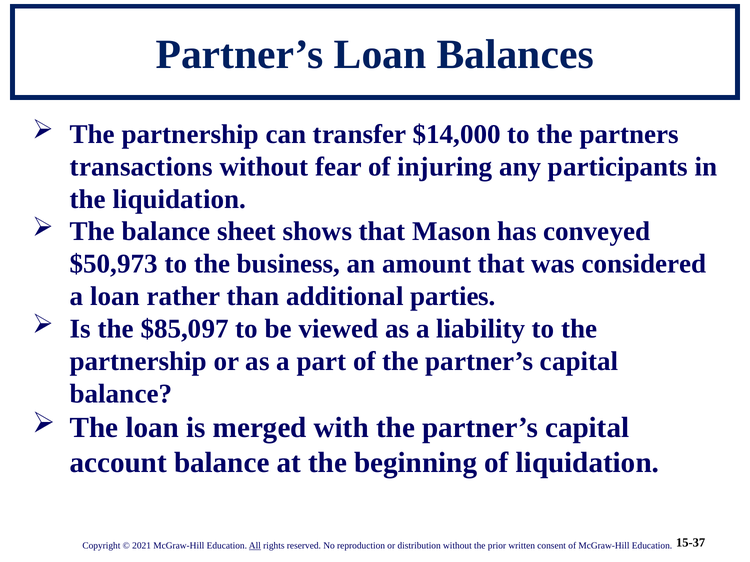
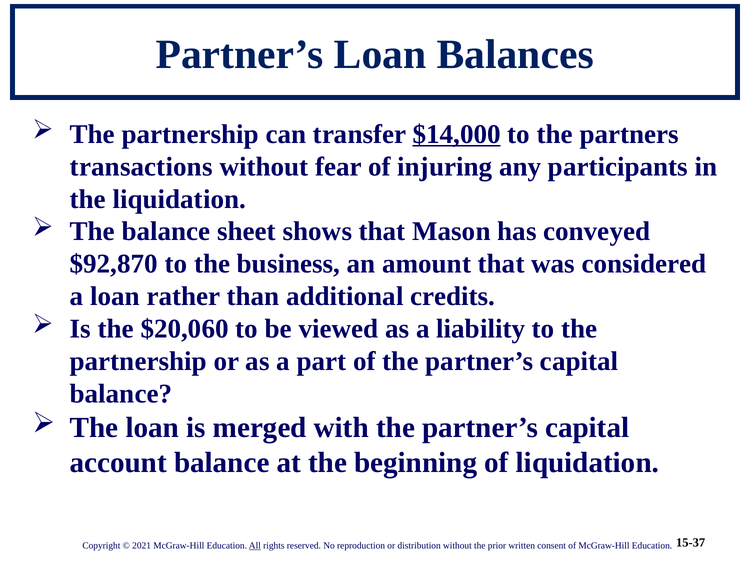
$14,000 underline: none -> present
$50,973: $50,973 -> $92,870
parties: parties -> credits
$85,097: $85,097 -> $20,060
